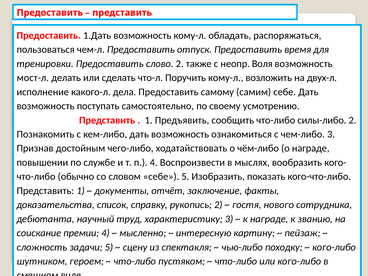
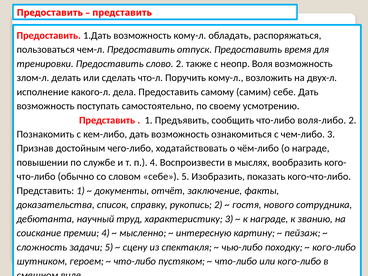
мост-л: мост-л -> злом-л
силы-либо: силы-либо -> воля-либо
